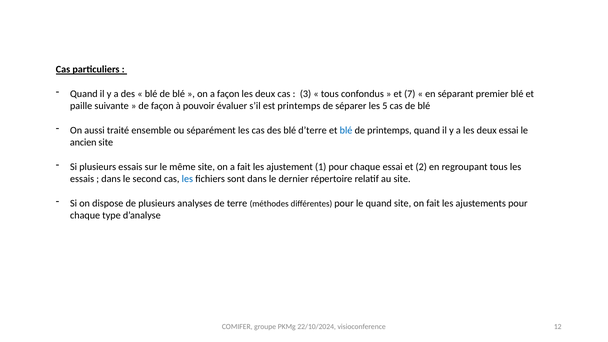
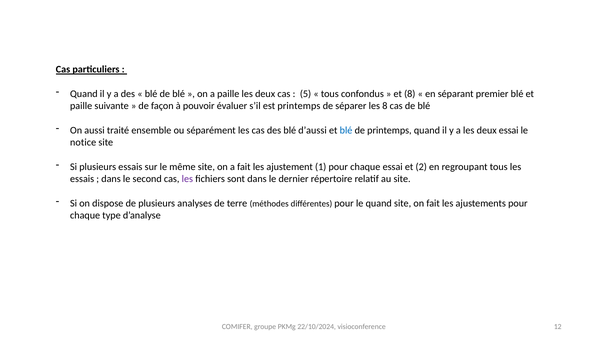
a façon: façon -> paille
3: 3 -> 5
et 7: 7 -> 8
les 5: 5 -> 8
d’terre: d’terre -> d’aussi
ancien: ancien -> notice
les at (187, 179) colour: blue -> purple
